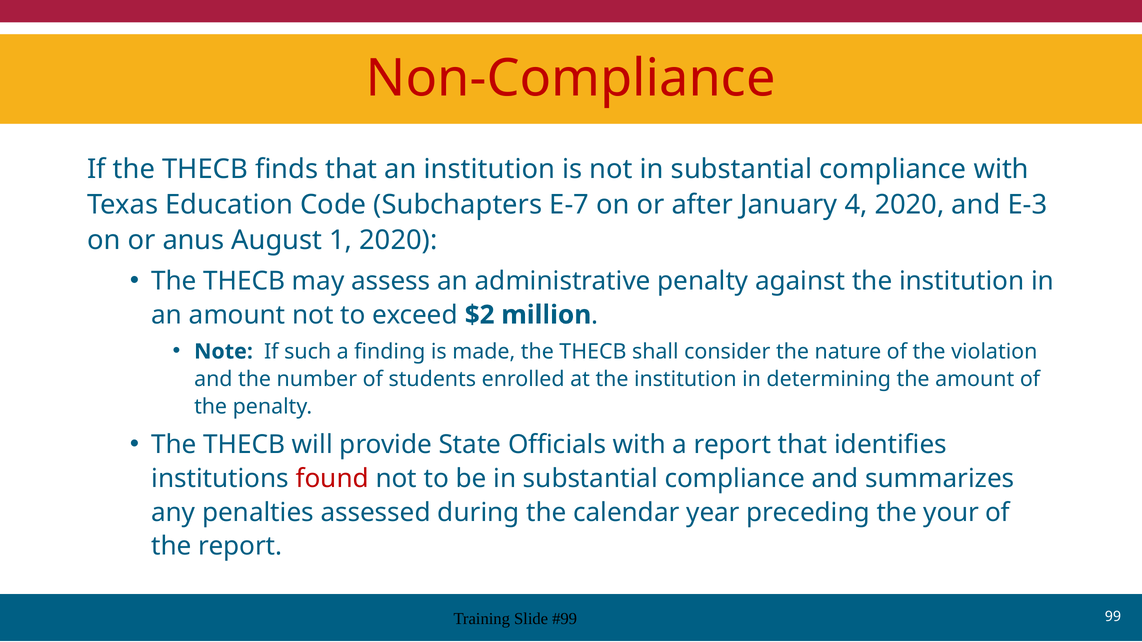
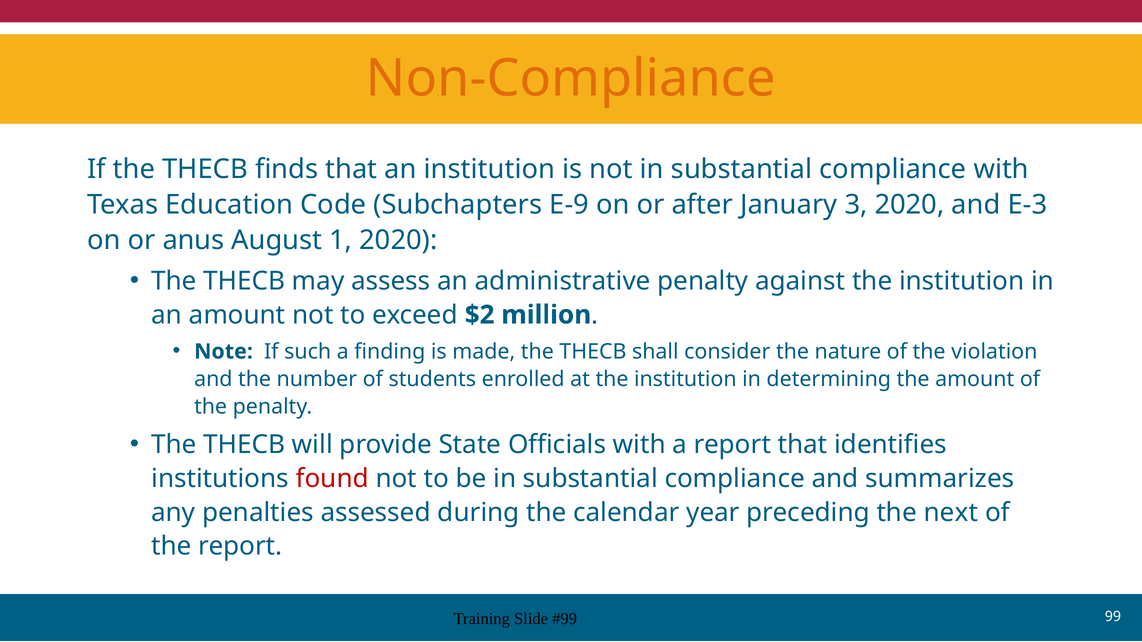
Non-Compliance colour: red -> orange
E-7: E-7 -> E-9
4: 4 -> 3
your: your -> next
